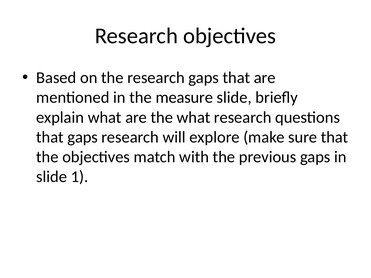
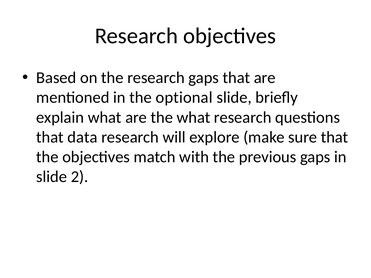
measure: measure -> optional
that gaps: gaps -> data
1: 1 -> 2
